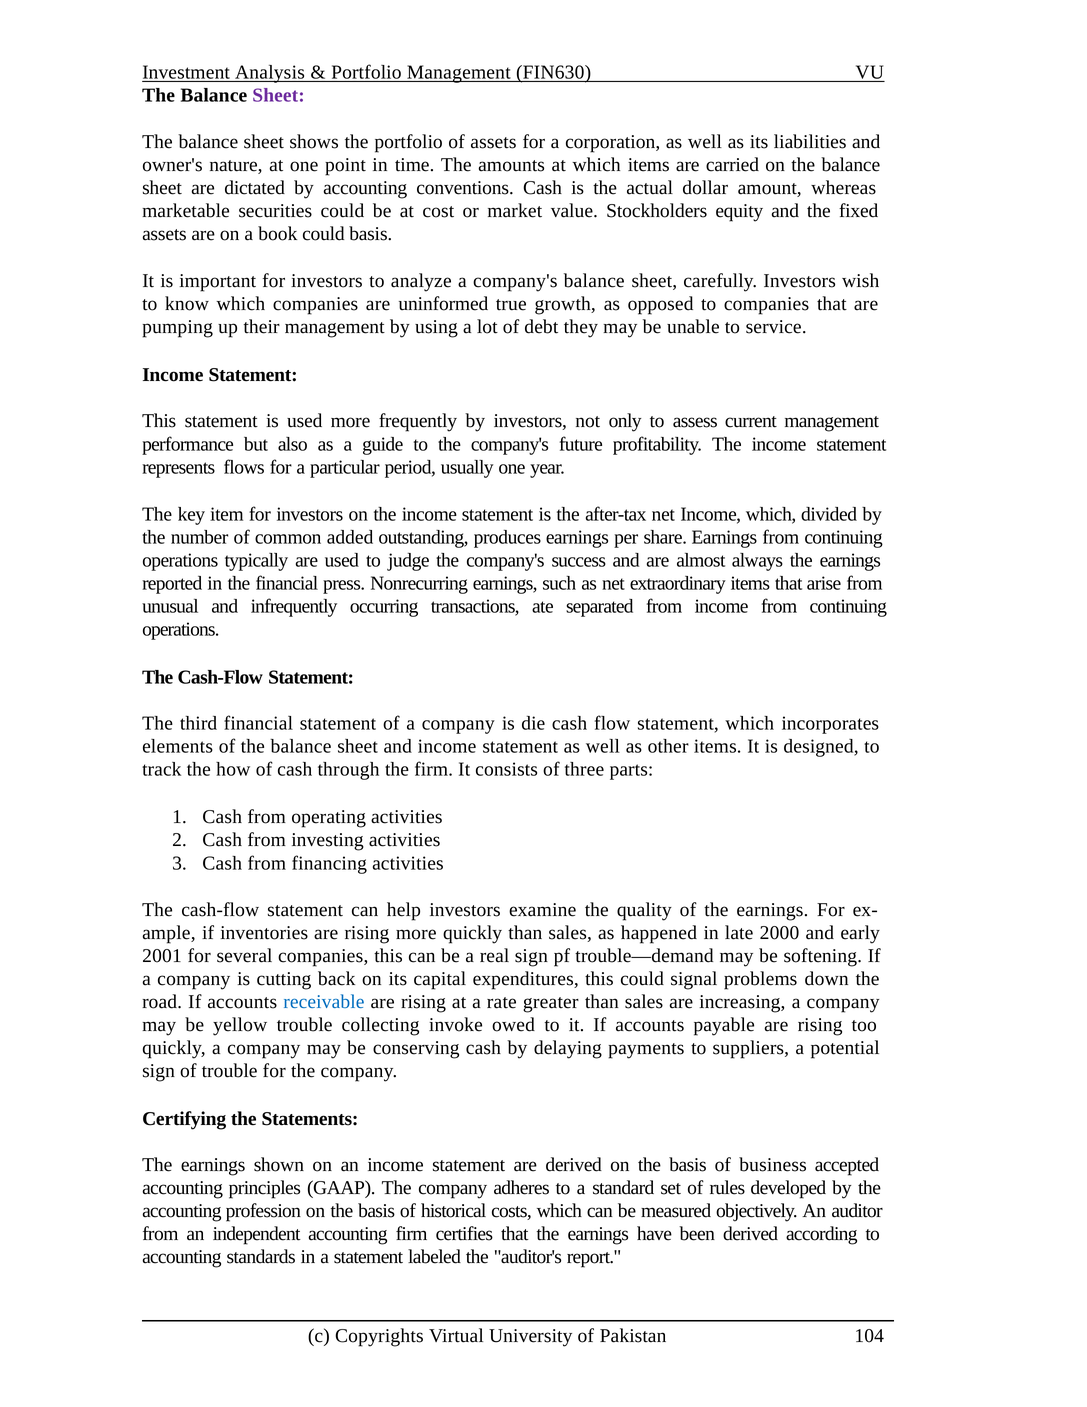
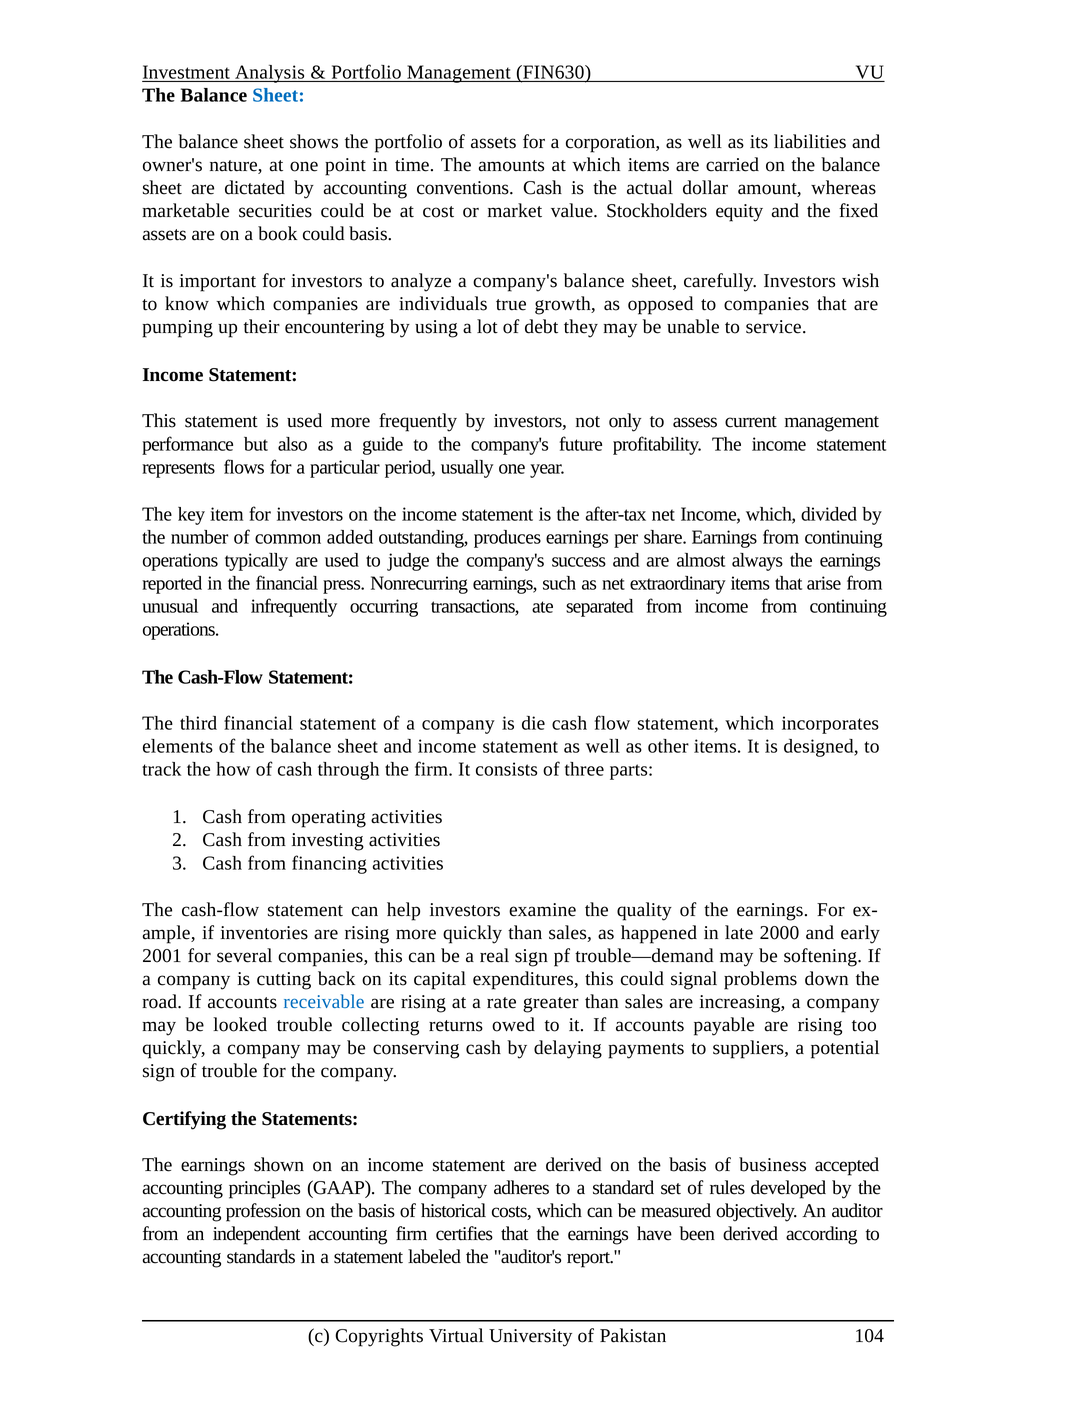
Sheet at (279, 95) colour: purple -> blue
uninformed: uninformed -> individuals
their management: management -> encountering
yellow: yellow -> looked
invoke: invoke -> returns
